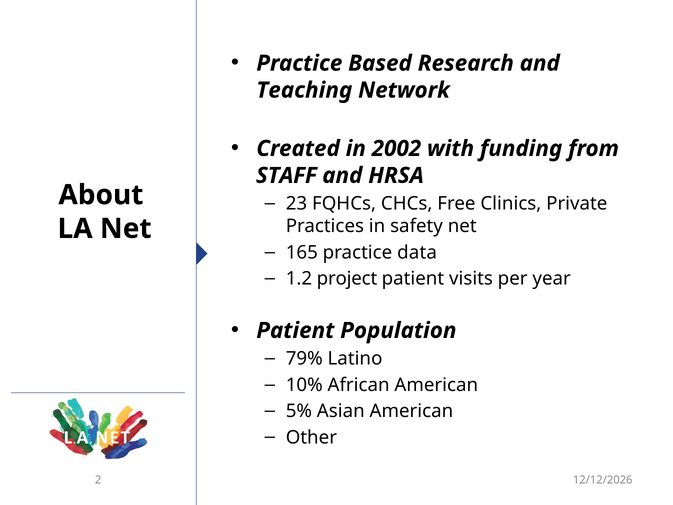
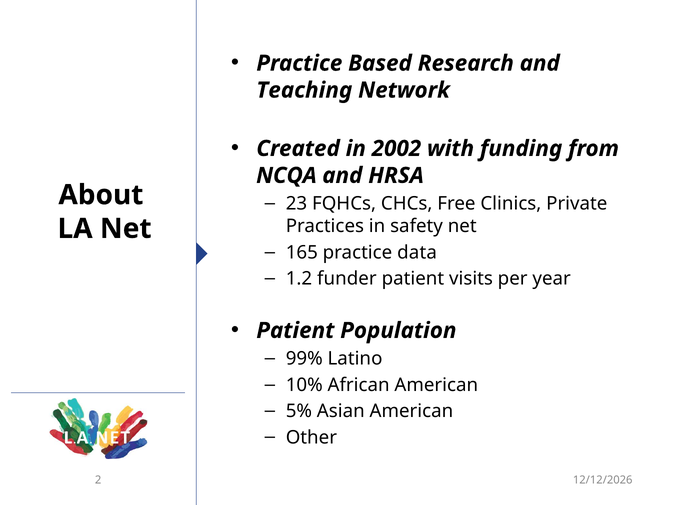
STAFF: STAFF -> NCQA
project: project -> funder
79%: 79% -> 99%
